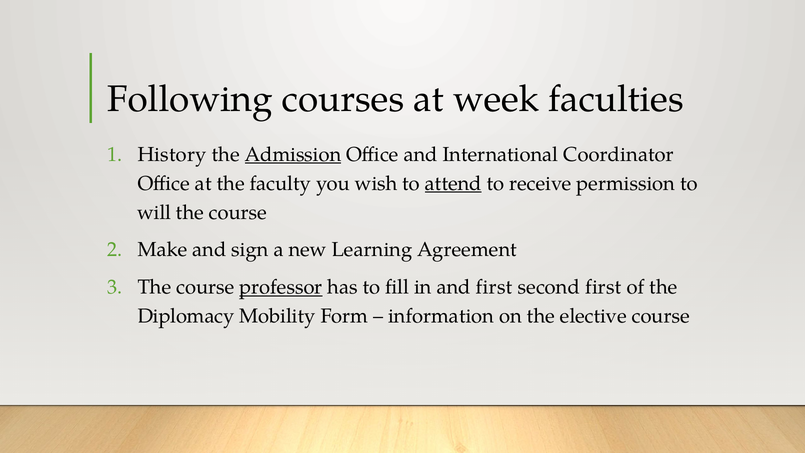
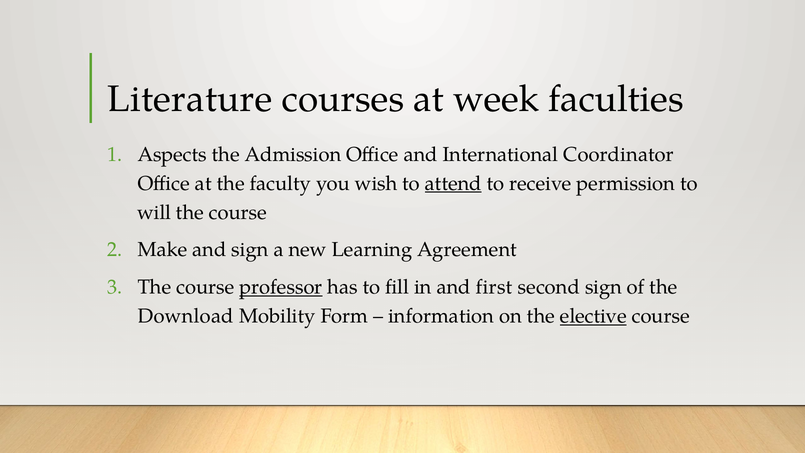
Following: Following -> Literature
History: History -> Aspects
Admission underline: present -> none
second first: first -> sign
Diplomacy: Diplomacy -> Download
elective underline: none -> present
